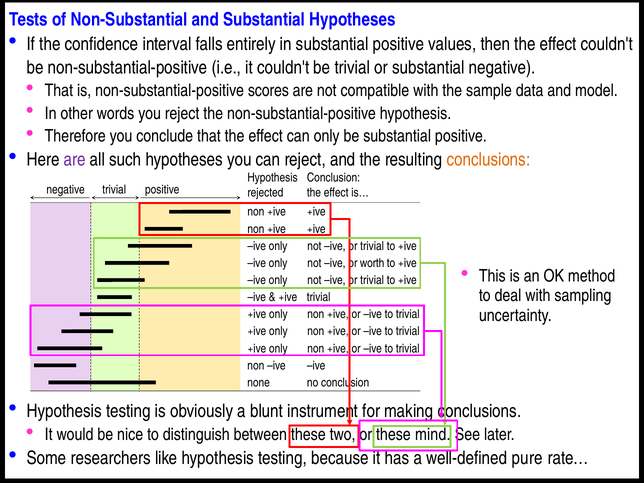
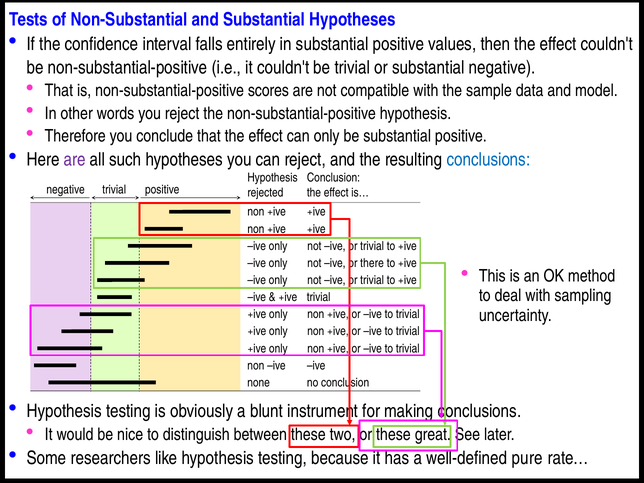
conclusions at (488, 160) colour: orange -> blue
worth: worth -> there
mind: mind -> great
